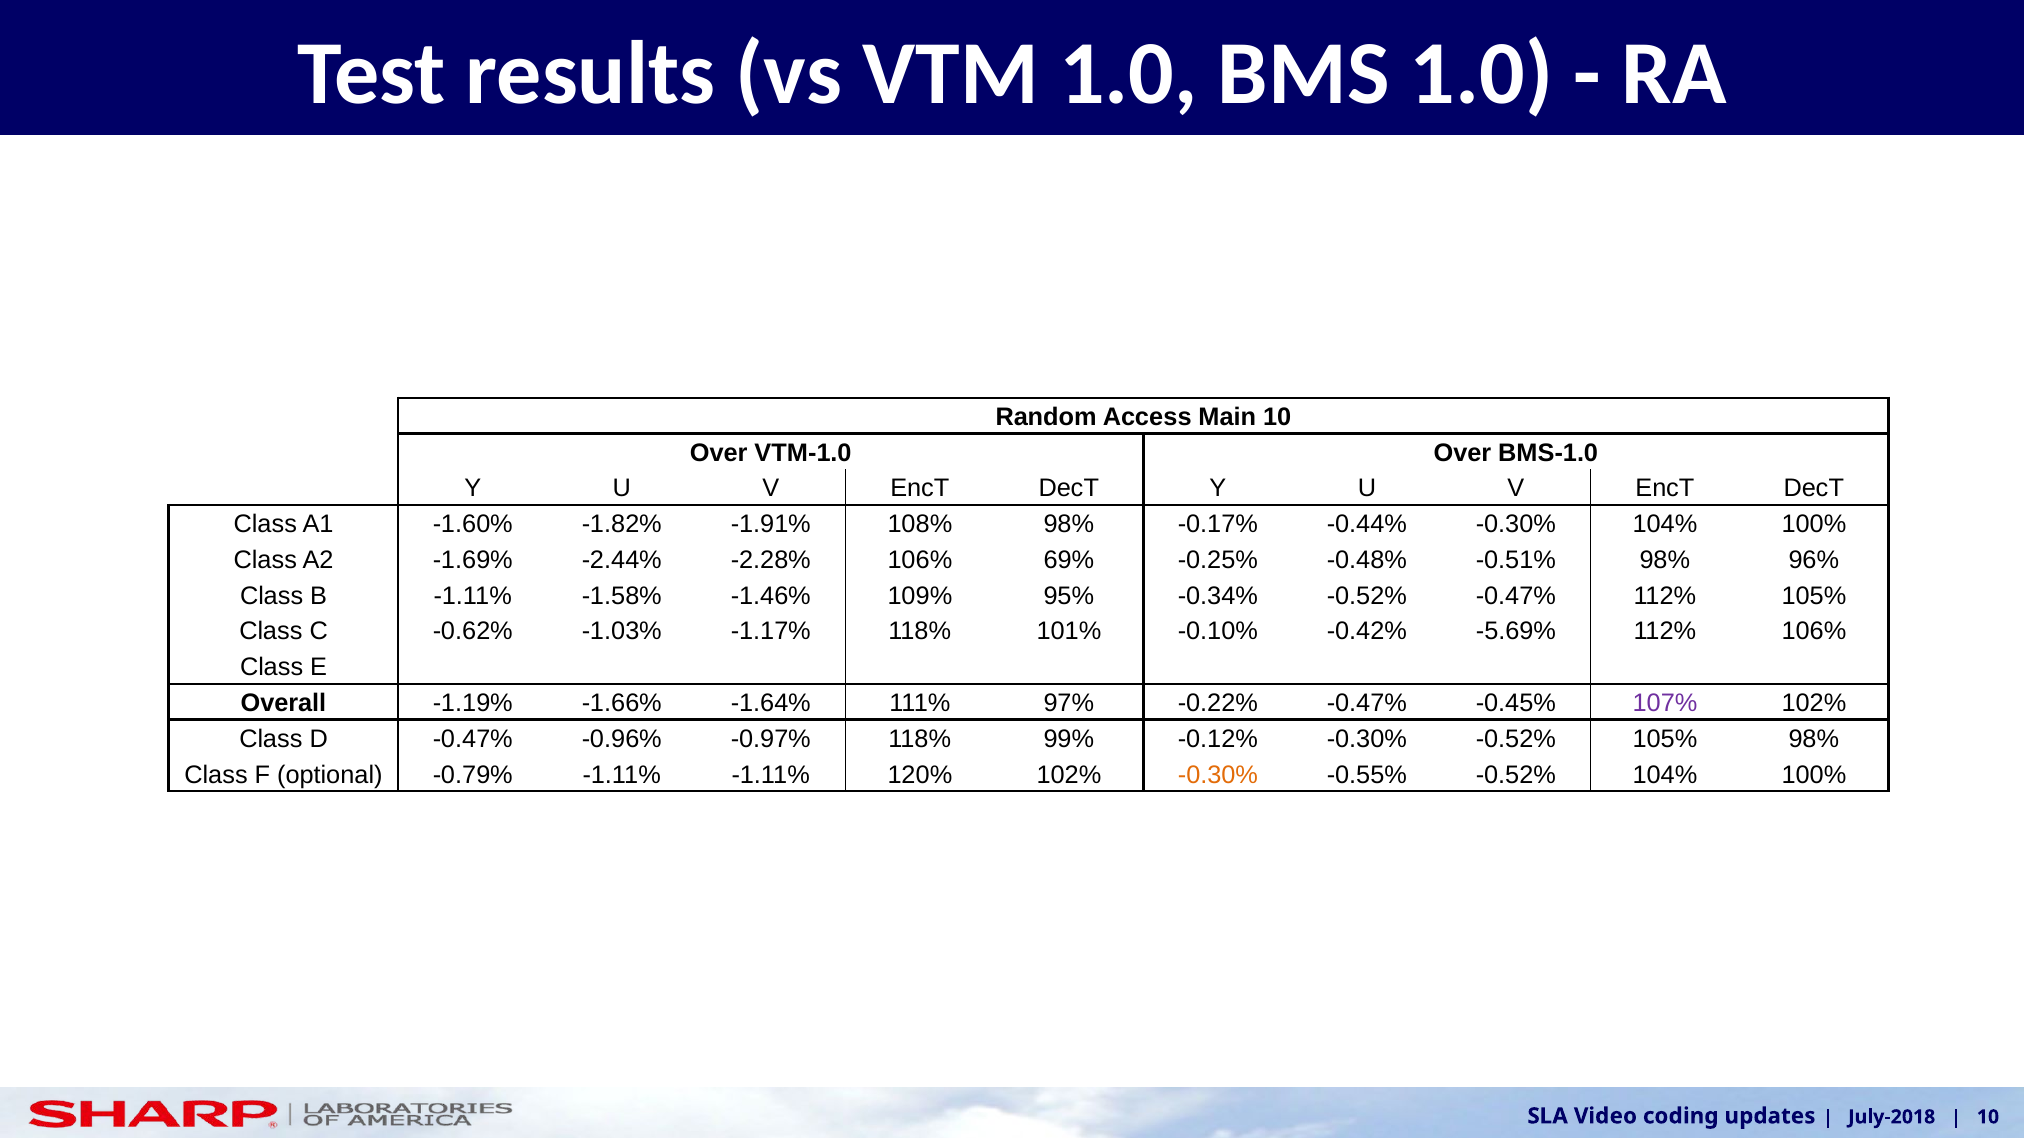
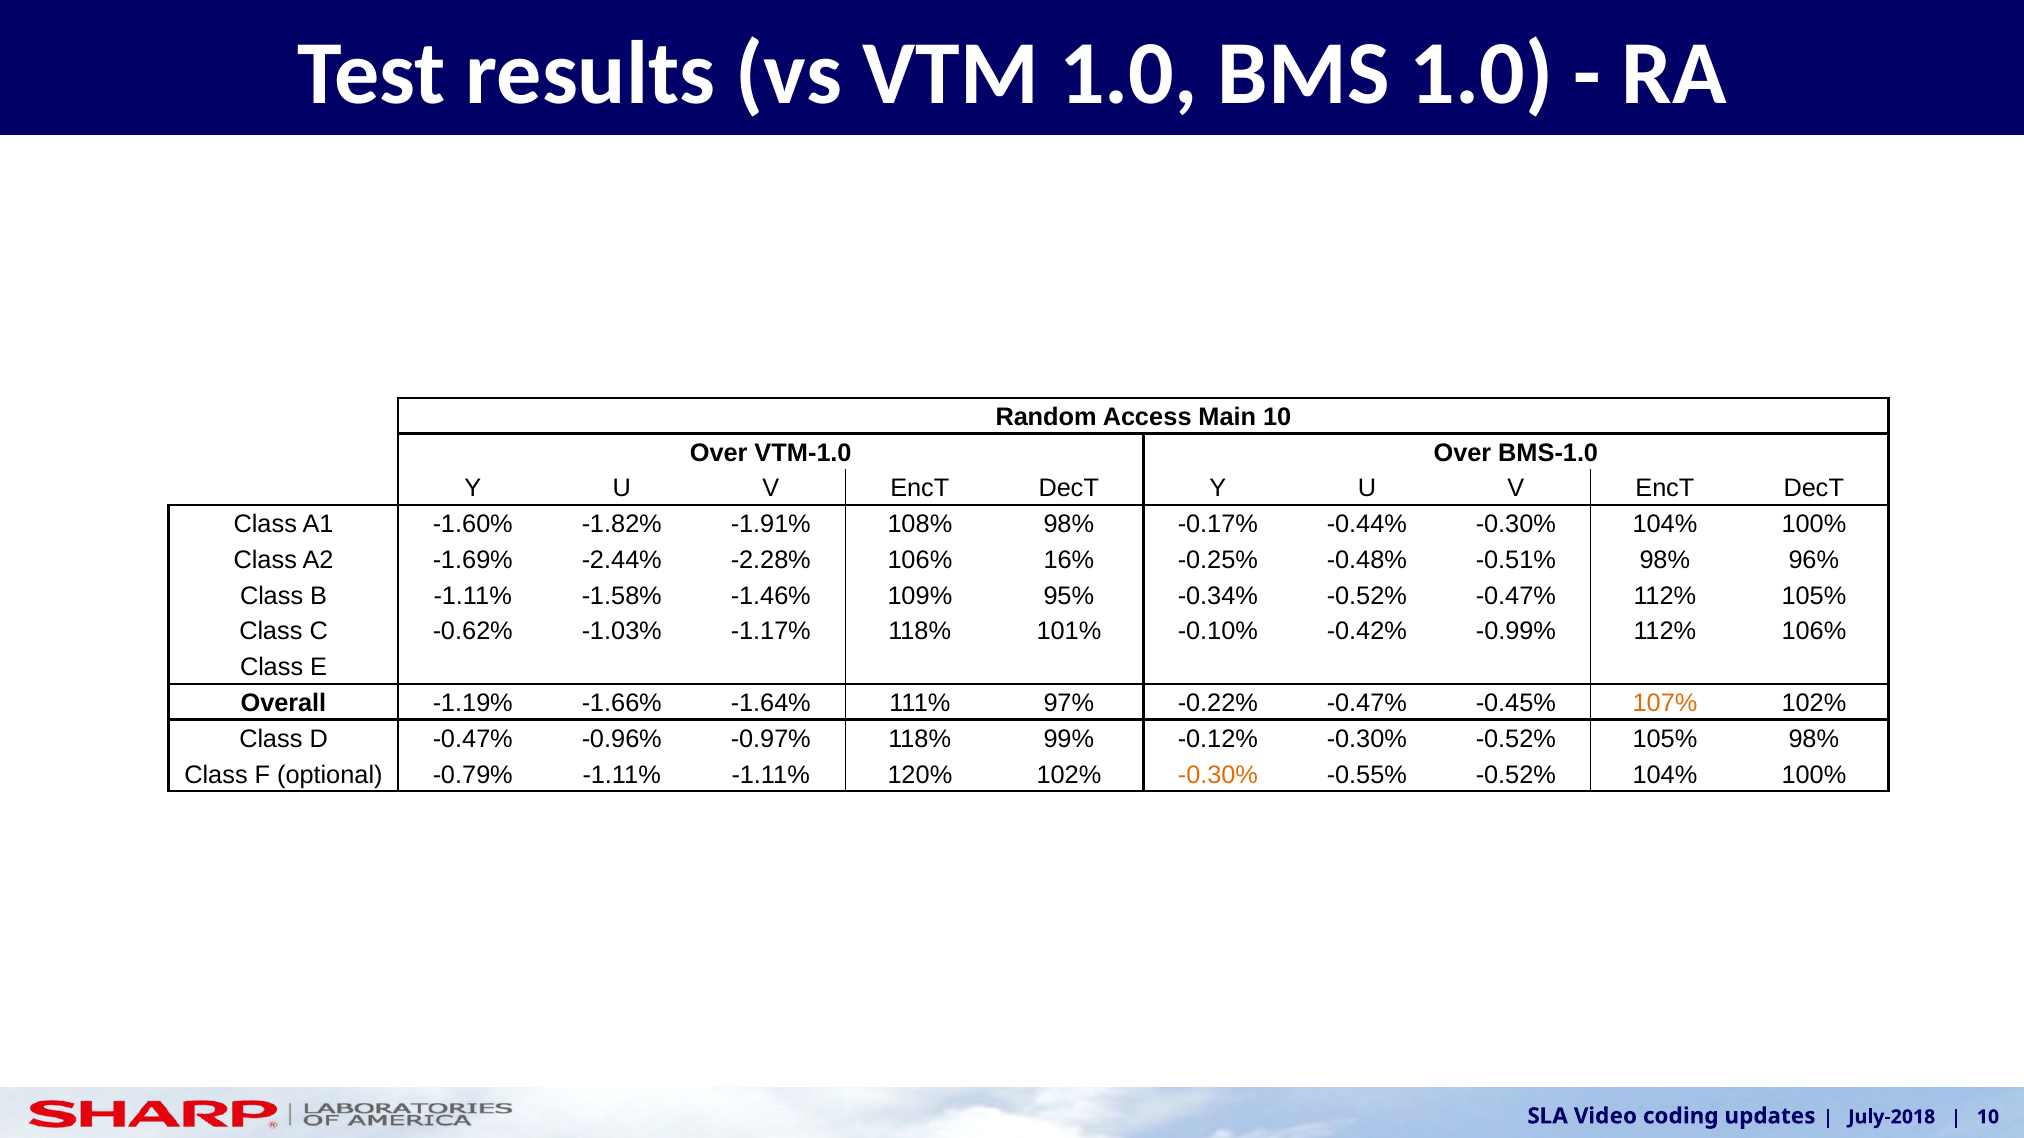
69%: 69% -> 16%
-5.69%: -5.69% -> -0.99%
107% colour: purple -> orange
